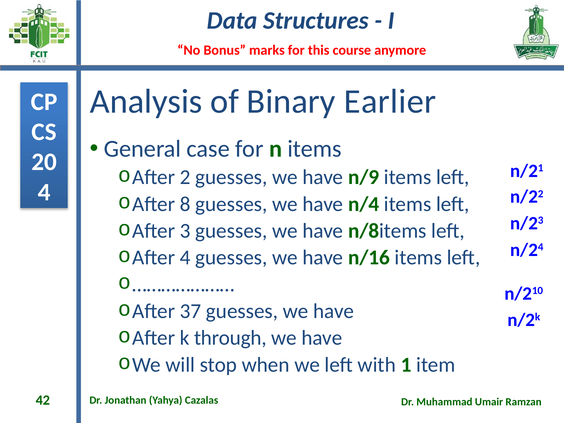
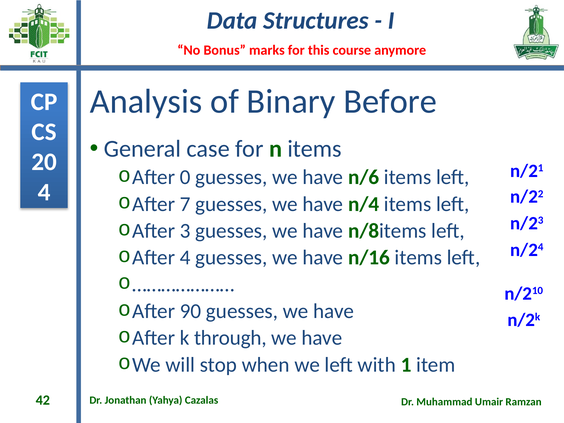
Earlier: Earlier -> Before
2: 2 -> 0
n/9: n/9 -> n/6
8: 8 -> 7
37: 37 -> 90
